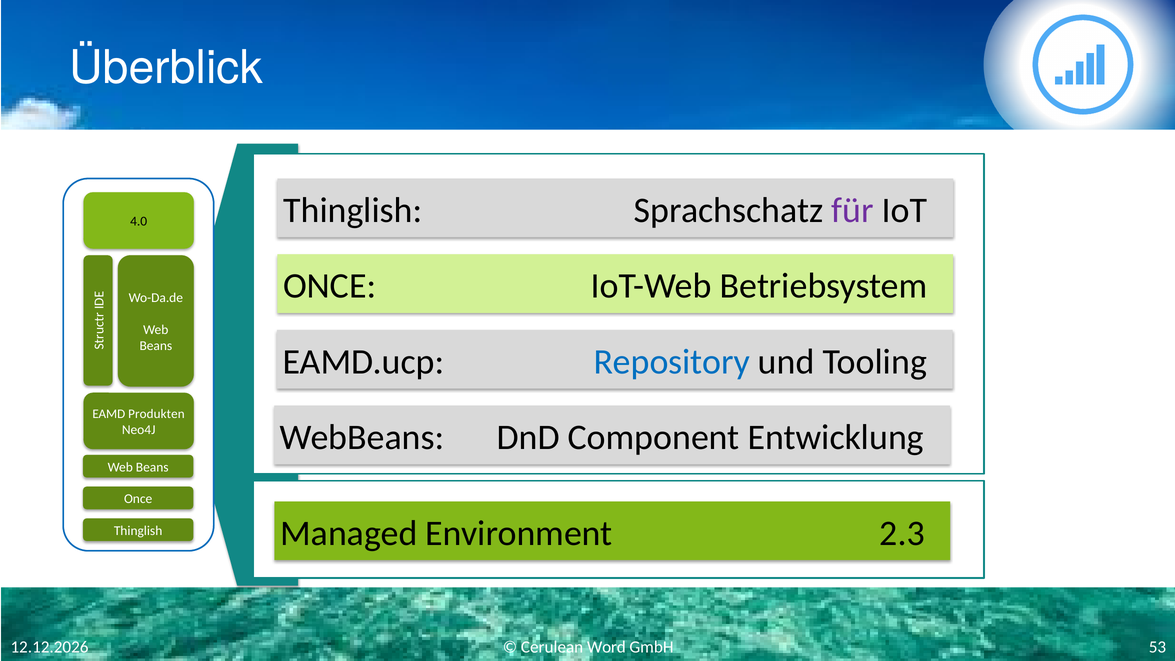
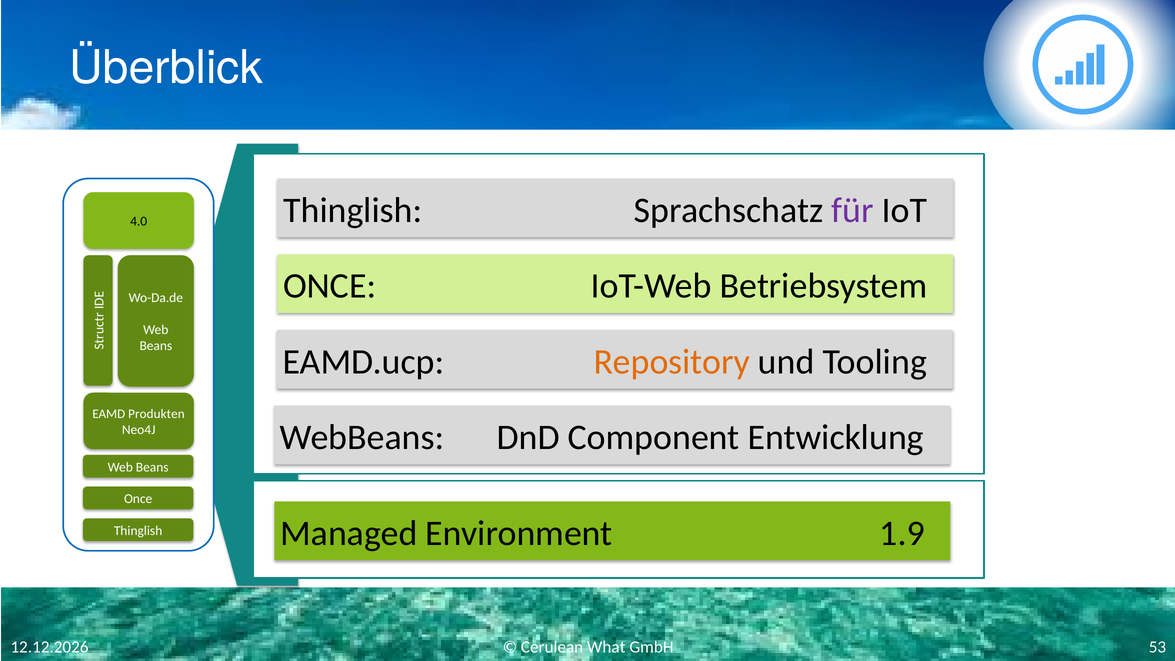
Repository colour: blue -> orange
2.3: 2.3 -> 1.9
Word: Word -> What
